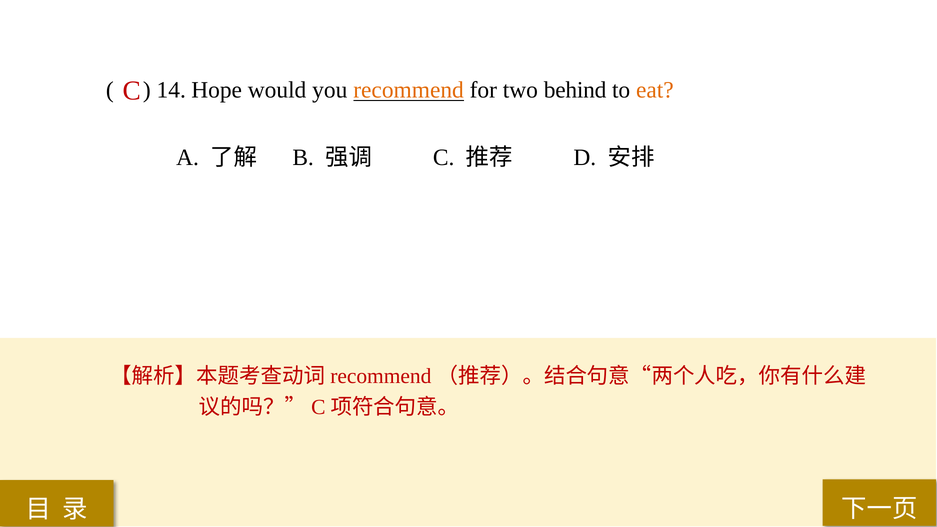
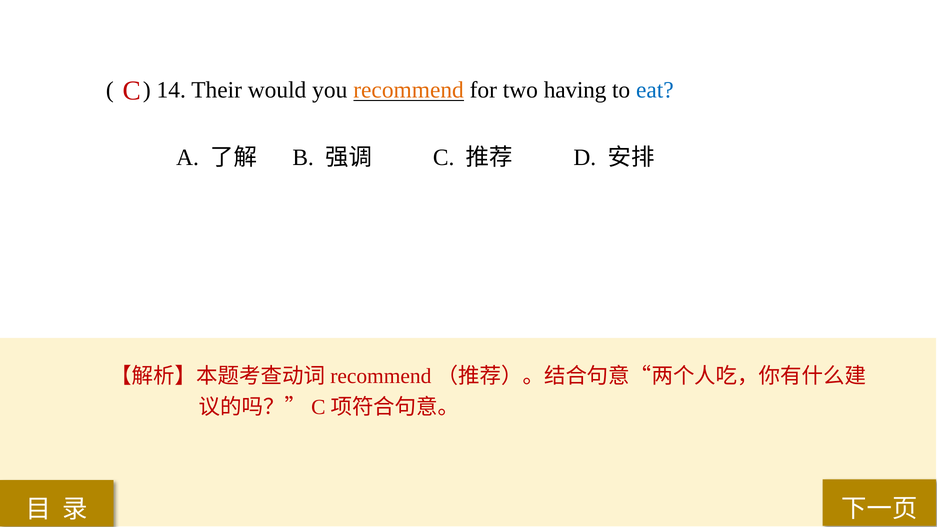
Hope: Hope -> Their
behind: behind -> having
eat colour: orange -> blue
